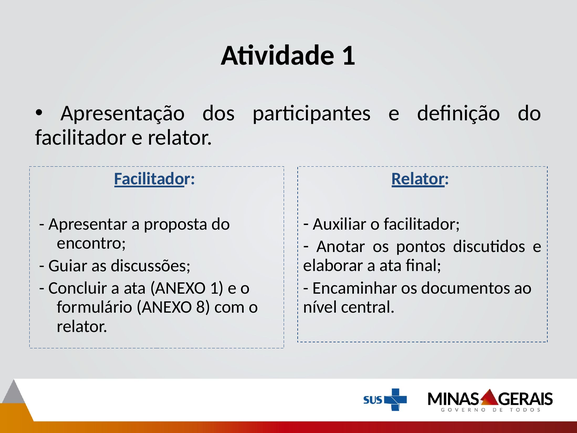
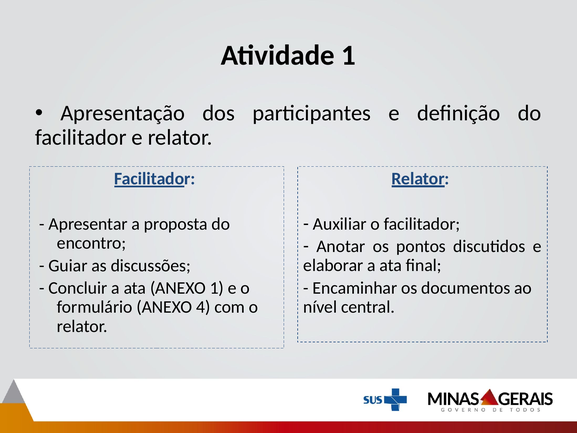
8: 8 -> 4
